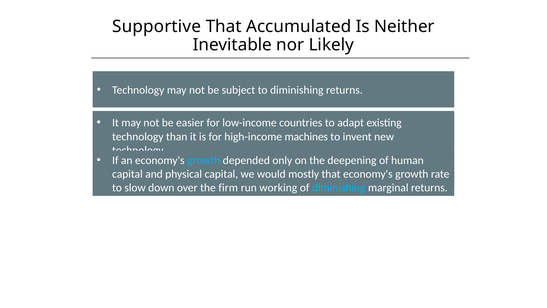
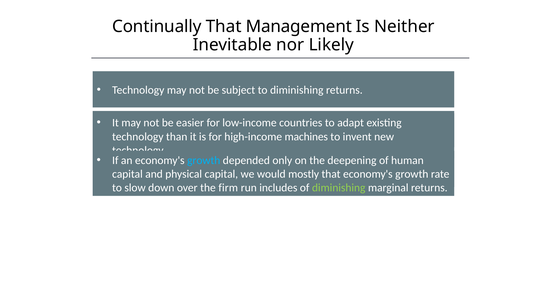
Supportive: Supportive -> Continually
Accumulated: Accumulated -> Management
working: working -> includes
diminishing at (339, 188) colour: light blue -> light green
